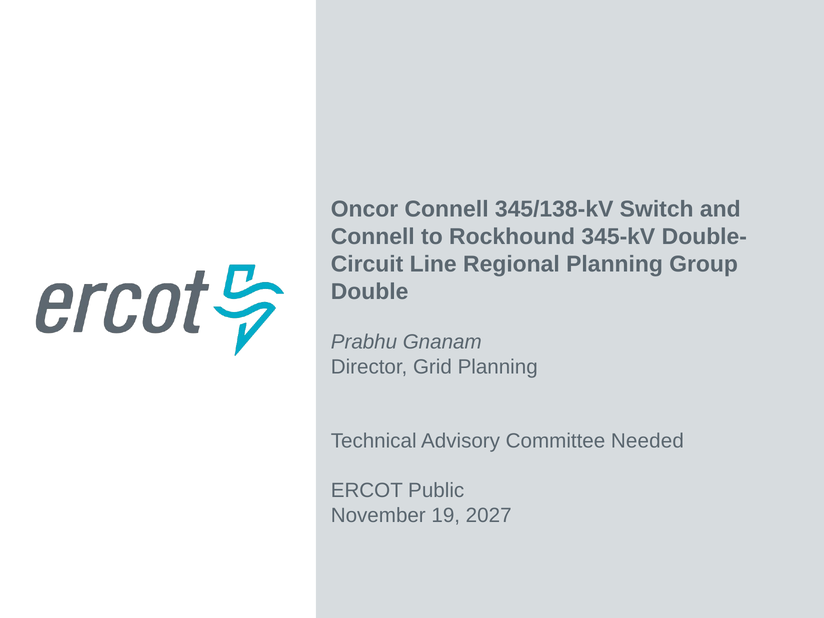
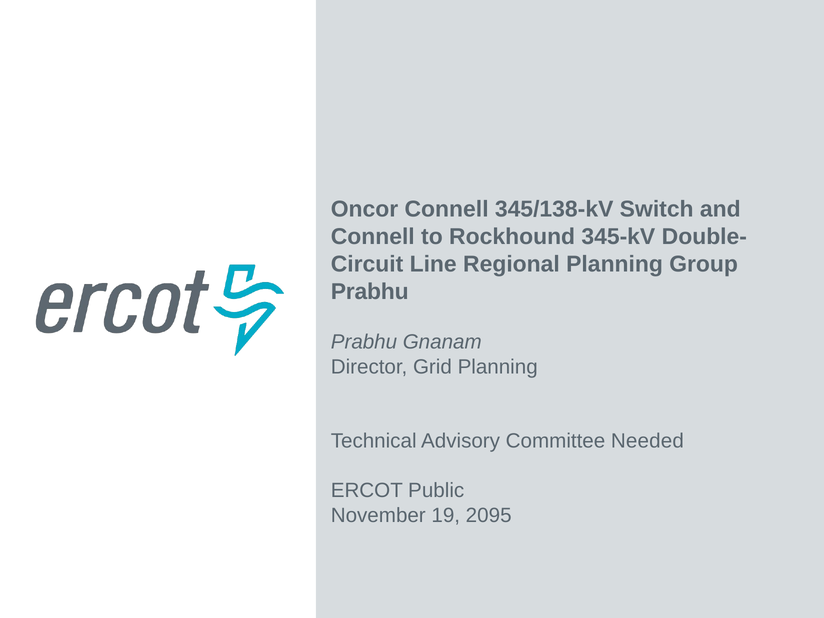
Double at (370, 292): Double -> Prabhu
2027: 2027 -> 2095
